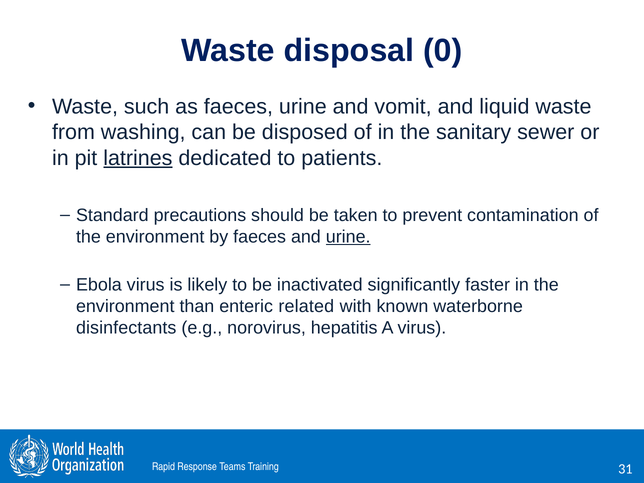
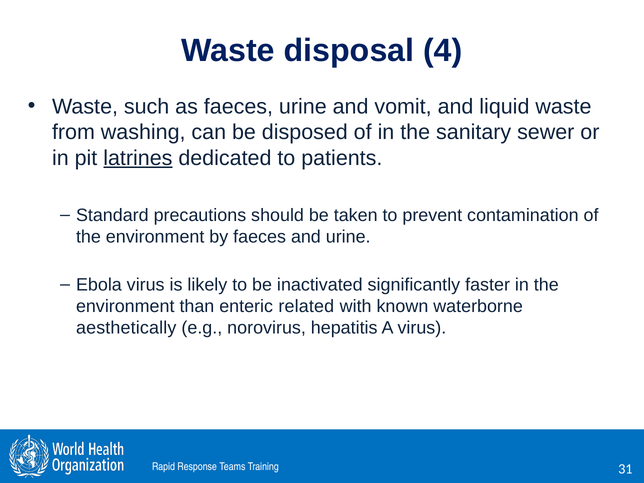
0: 0 -> 4
urine at (348, 237) underline: present -> none
disinfectants: disinfectants -> aesthetically
